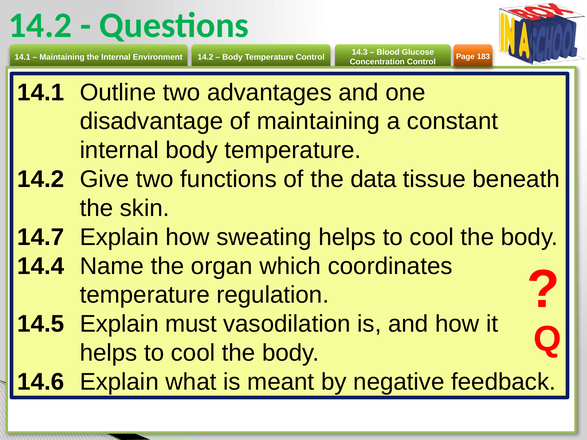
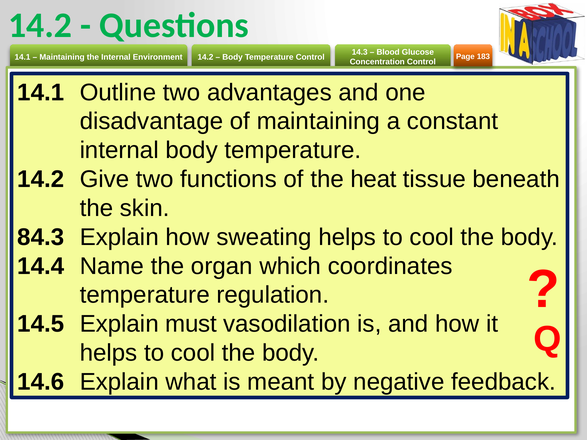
data: data -> heat
14.7: 14.7 -> 84.3
